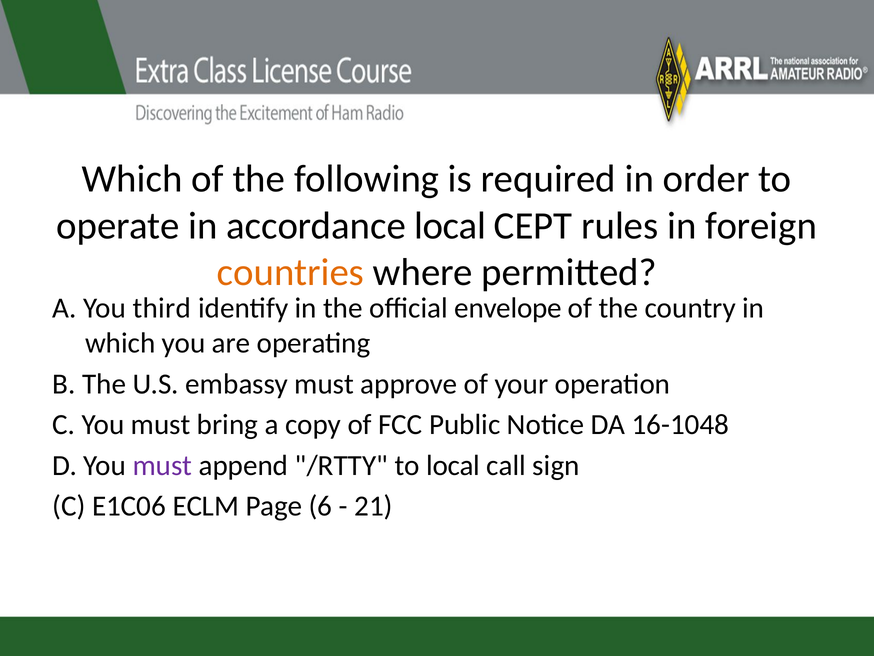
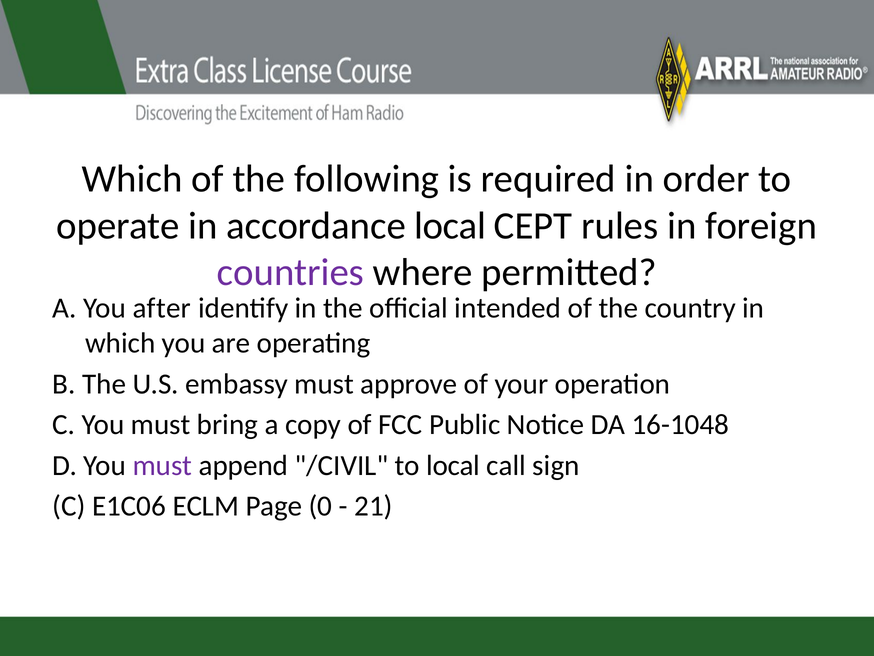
countries colour: orange -> purple
third: third -> after
envelope: envelope -> intended
/RTTY: /RTTY -> /CIVIL
6: 6 -> 0
